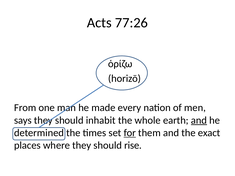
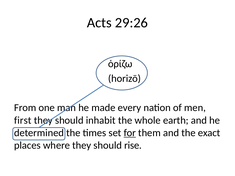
77:26: 77:26 -> 29:26
says: says -> first
and at (199, 120) underline: present -> none
